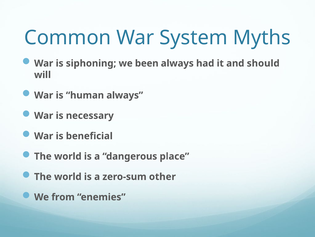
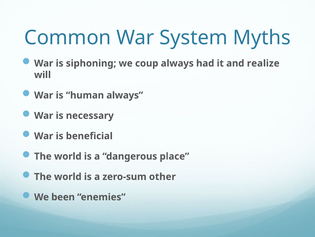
been: been -> coup
should: should -> realize
from: from -> been
